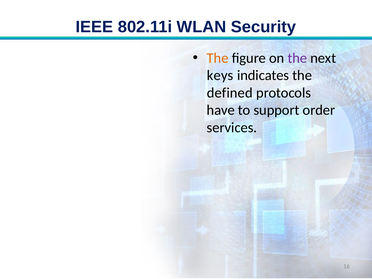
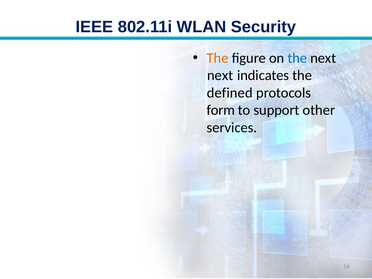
the at (297, 58) colour: purple -> blue
keys at (220, 75): keys -> next
have: have -> form
order: order -> other
